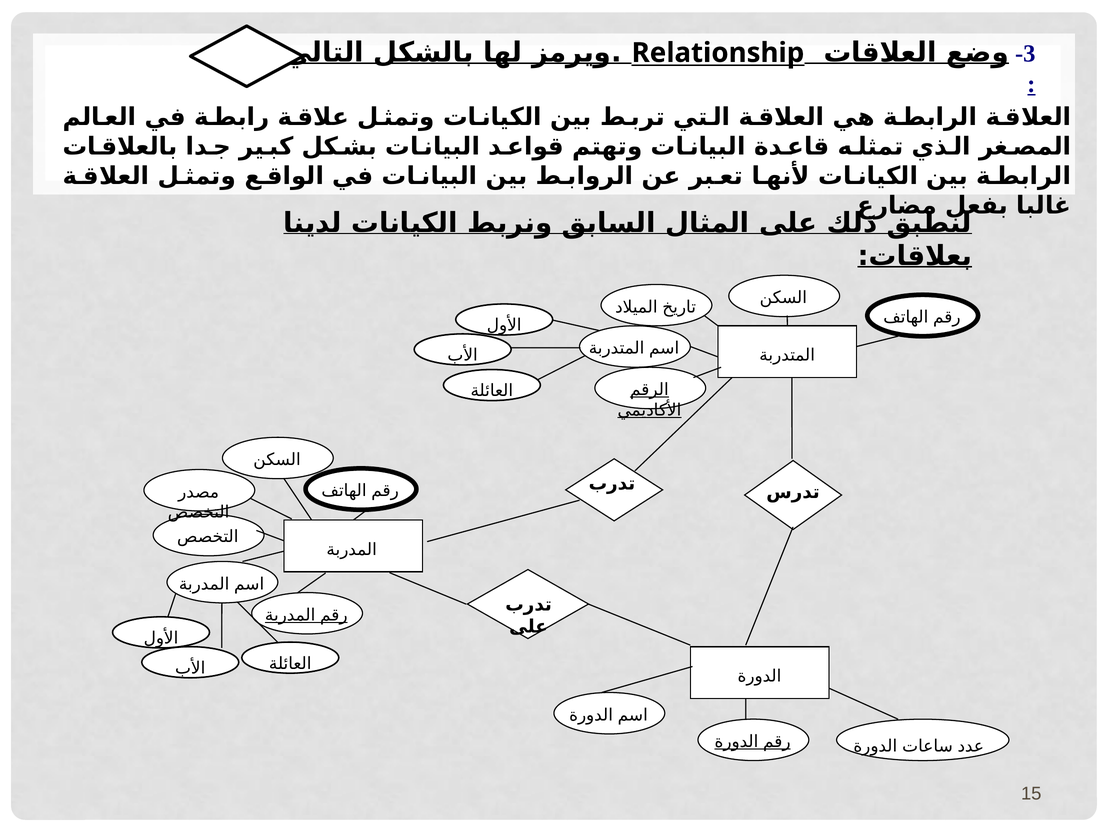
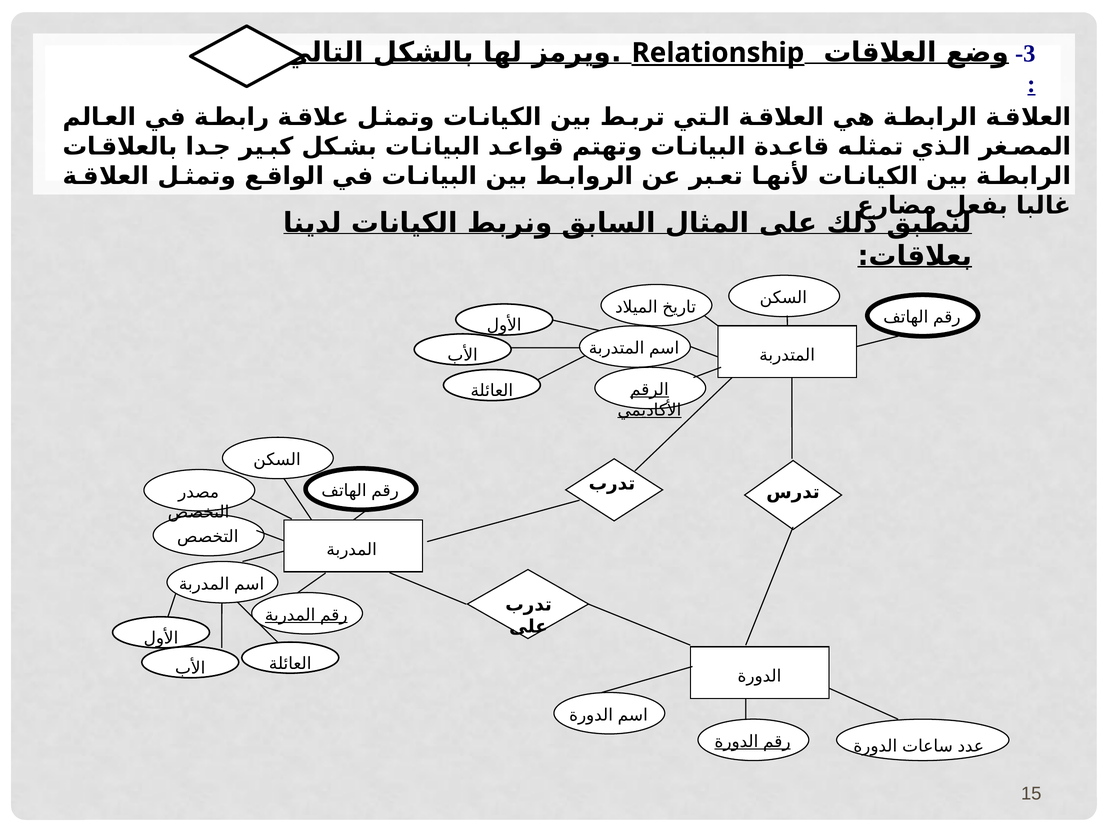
Relationship underline: none -> present
